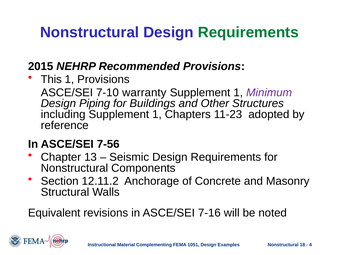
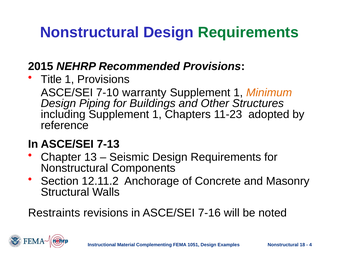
This: This -> Title
Minimum colour: purple -> orange
7-56: 7-56 -> 7-13
Equivalent: Equivalent -> Restraints
